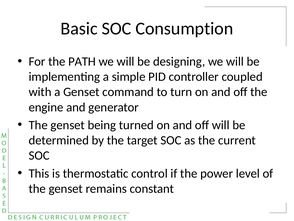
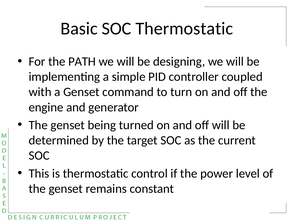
SOC Consumption: Consumption -> Thermostatic
